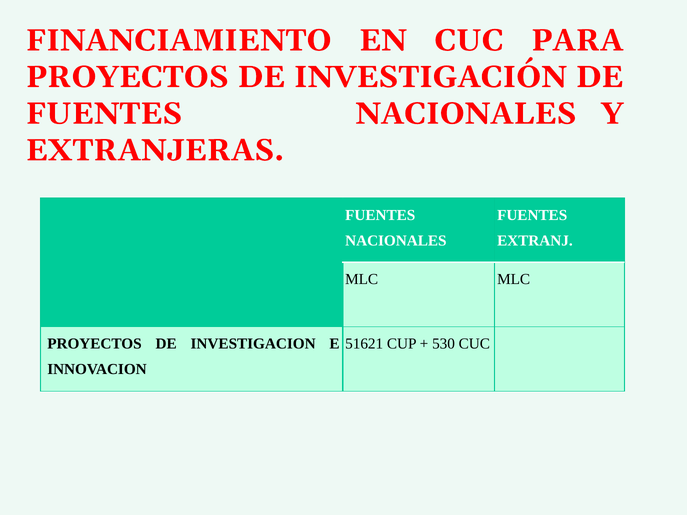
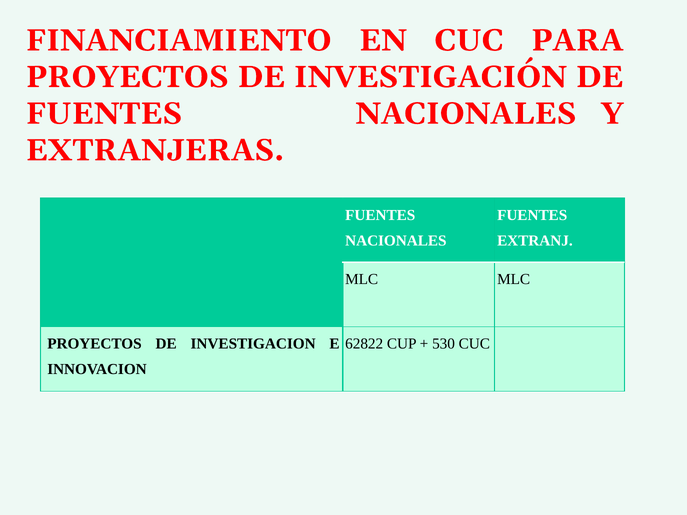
51621: 51621 -> 62822
